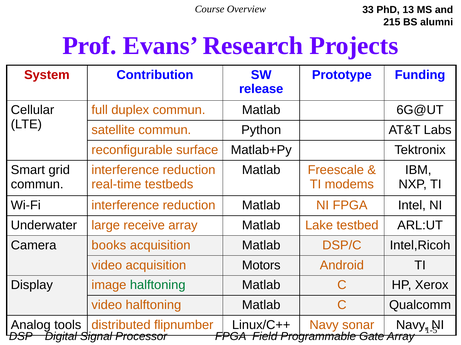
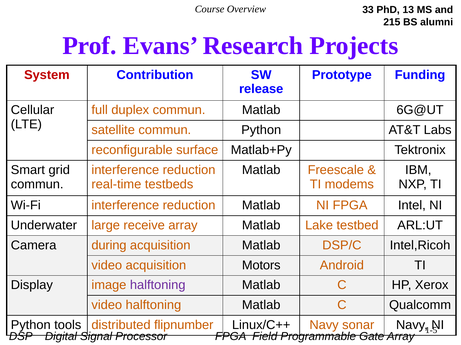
books: books -> during
halftoning at (158, 286) colour: green -> purple
Analog at (31, 326): Analog -> Python
